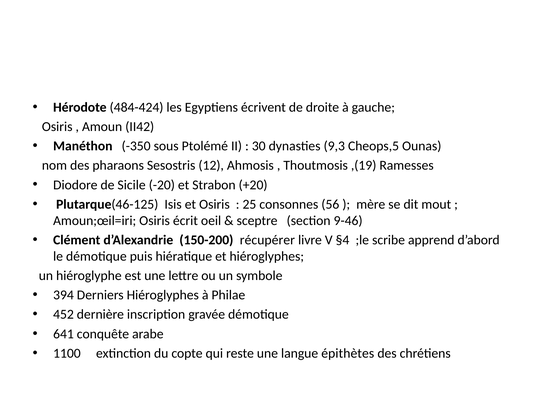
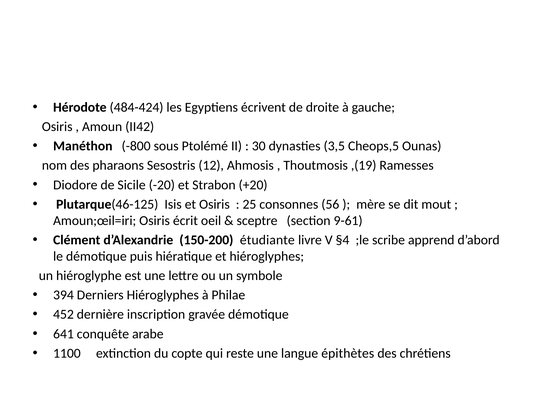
-350: -350 -> -800
9,3: 9,3 -> 3,5
9-46: 9-46 -> 9-61
récupérer: récupérer -> étudiante
